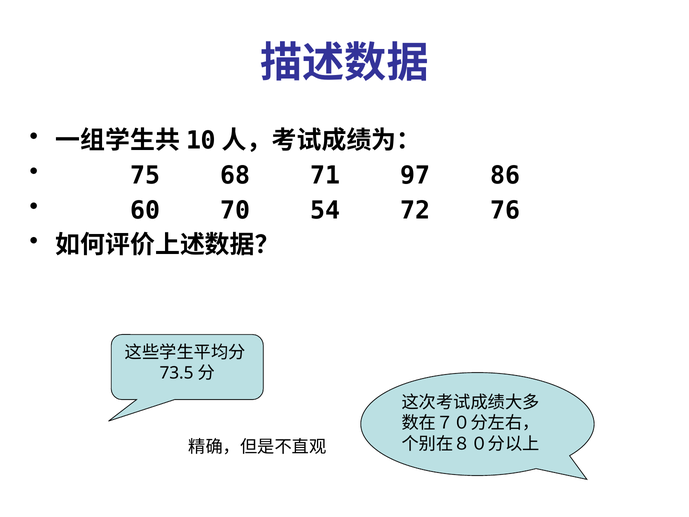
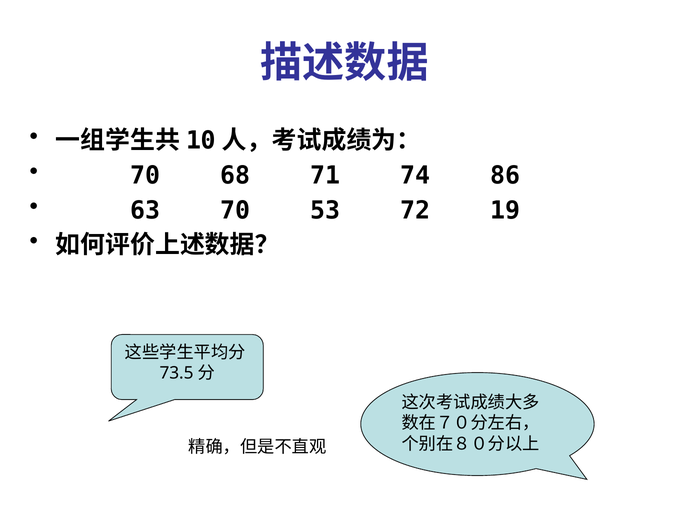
75 at (145, 175): 75 -> 70
97: 97 -> 74
60: 60 -> 63
54: 54 -> 53
76: 76 -> 19
